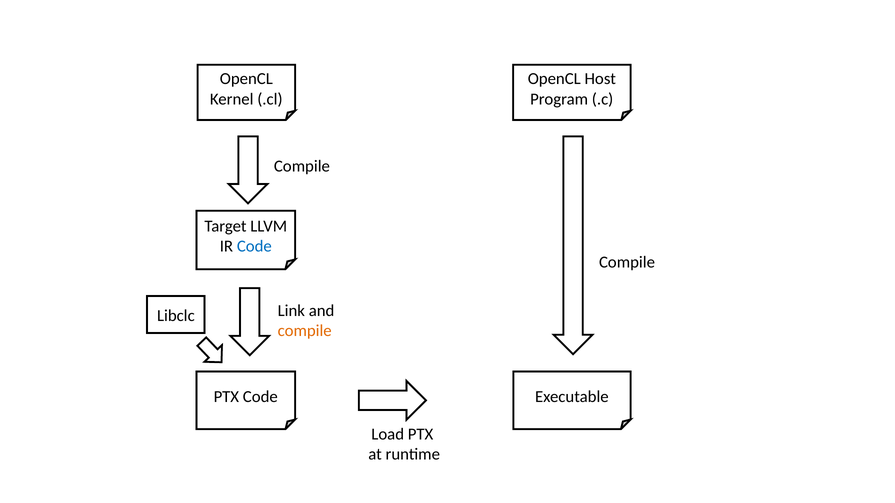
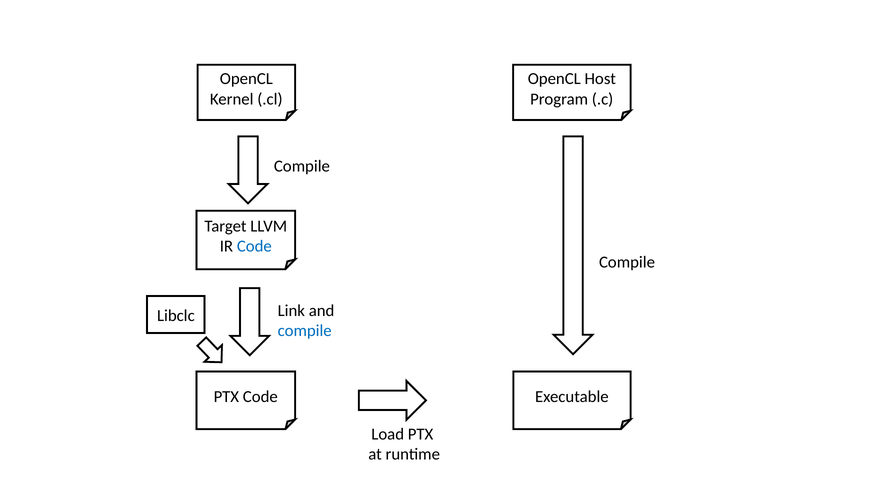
compile at (305, 331) colour: orange -> blue
